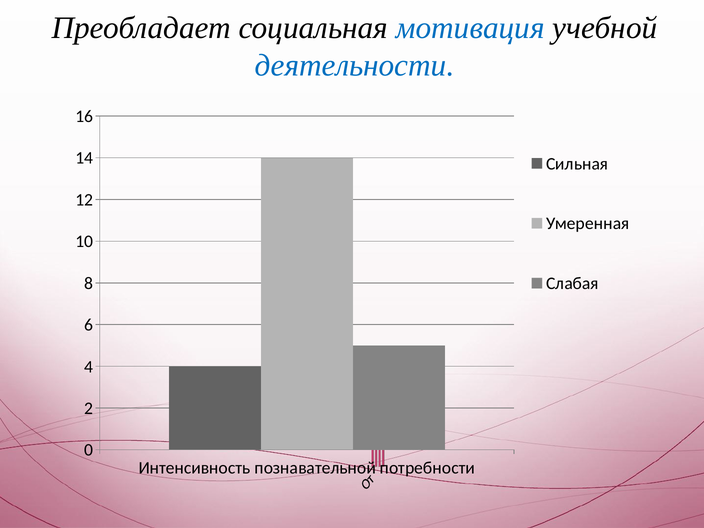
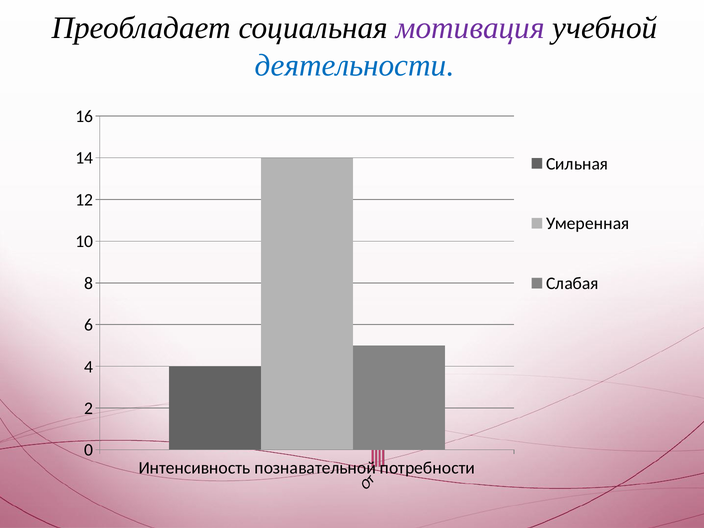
мотивация colour: blue -> purple
